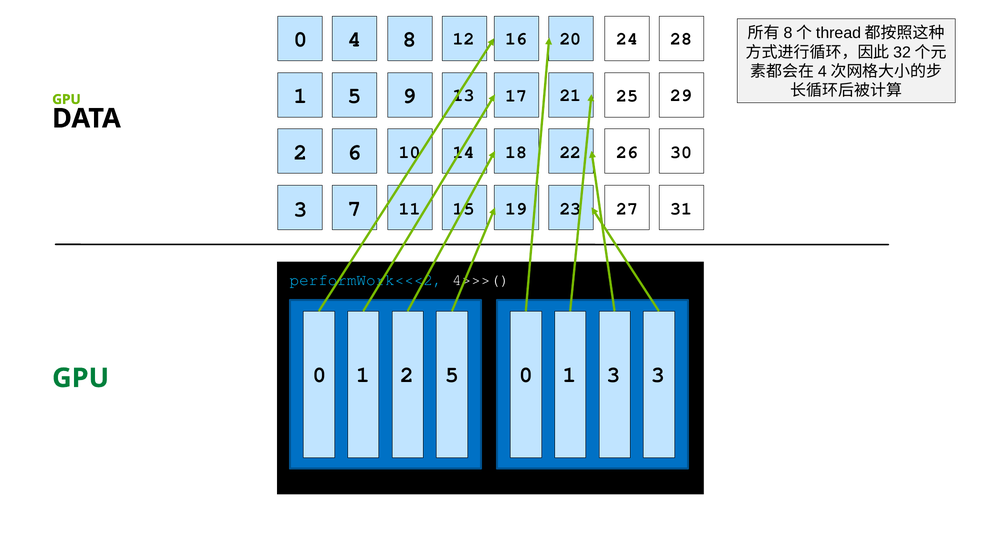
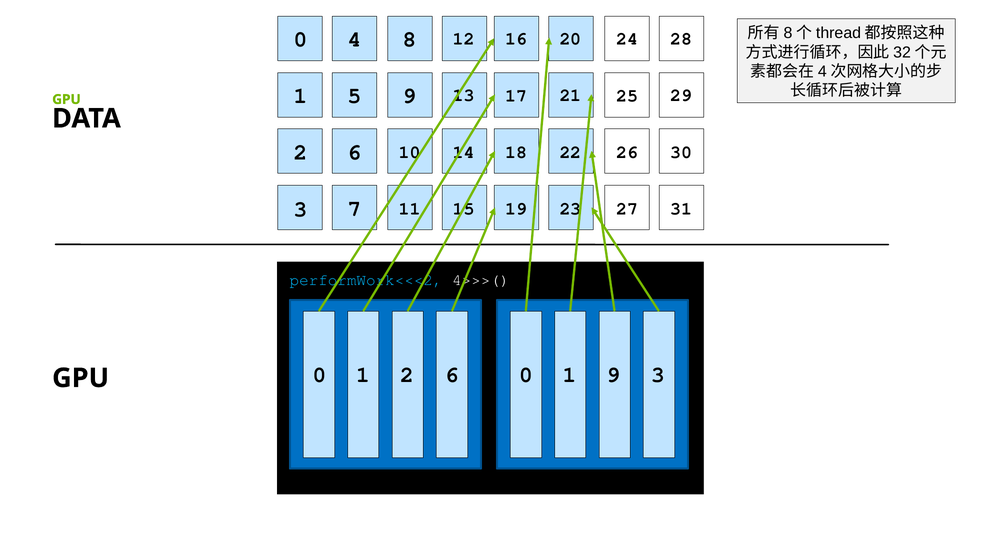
2 5: 5 -> 6
1 3: 3 -> 9
GPU at (81, 378) colour: green -> black
